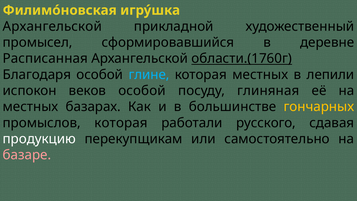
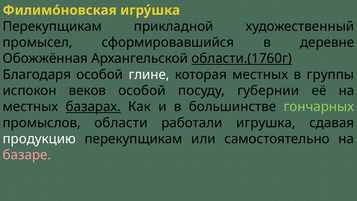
Архангельской at (52, 26): Архангельской -> Перекупщикам
Расписанная: Расписанная -> Обожжённая
глине colour: light blue -> white
лепили: лепили -> группы
глиняная: глиняная -> губернии
базарах underline: none -> present
гончарных colour: yellow -> light green
промыслов которая: которая -> области
русского: русского -> игрушка
